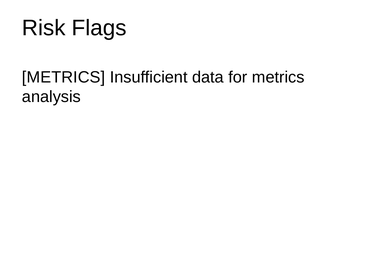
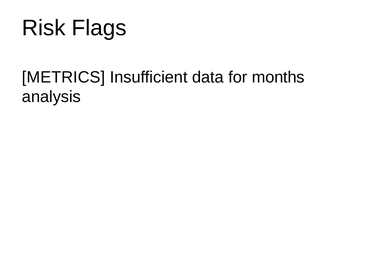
for metrics: metrics -> months
